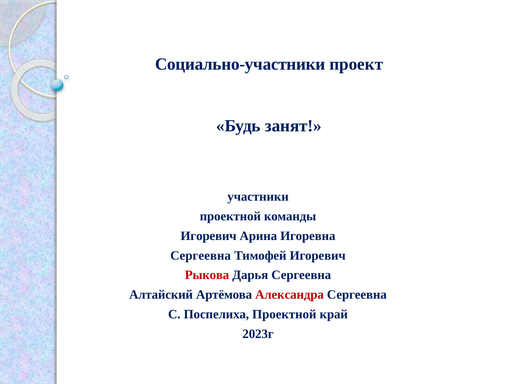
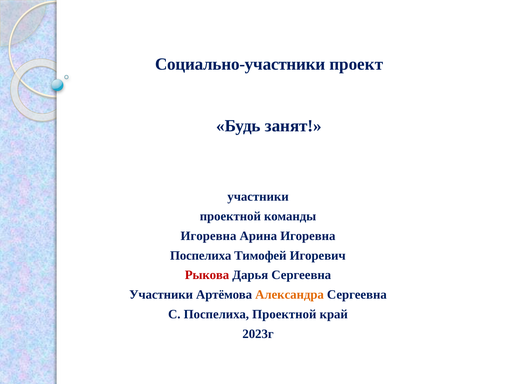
Игоревич at (209, 235): Игоревич -> Игоревна
Сергеевна at (201, 255): Сергеевна -> Поспелиха
Алтайский at (161, 294): Алтайский -> Участники
Александра colour: red -> orange
